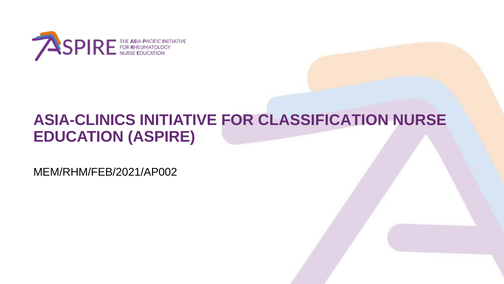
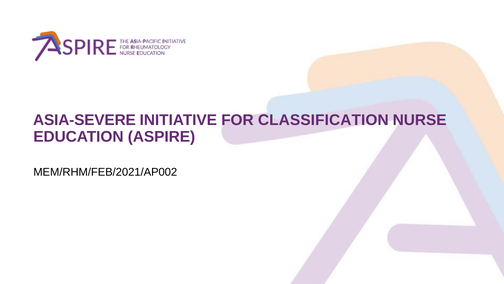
ASIA-CLINICS: ASIA-CLINICS -> ASIA-SEVERE
